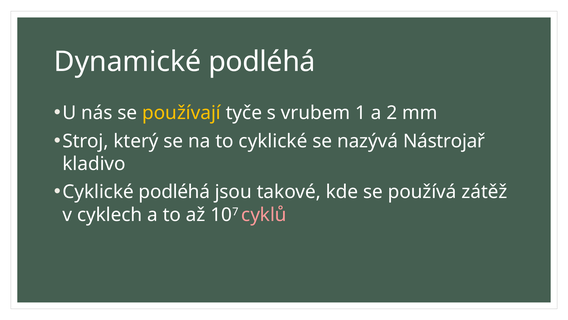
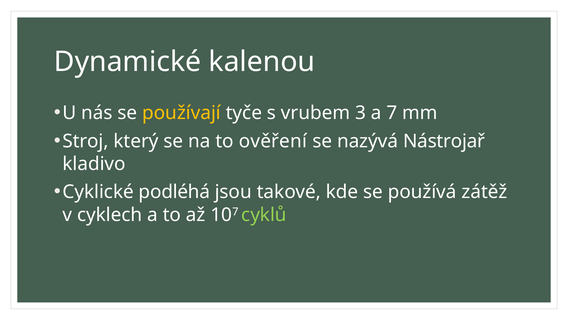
Dynamické podléhá: podléhá -> kalenou
1: 1 -> 3
2: 2 -> 7
to cyklické: cyklické -> ověření
cyklů colour: pink -> light green
